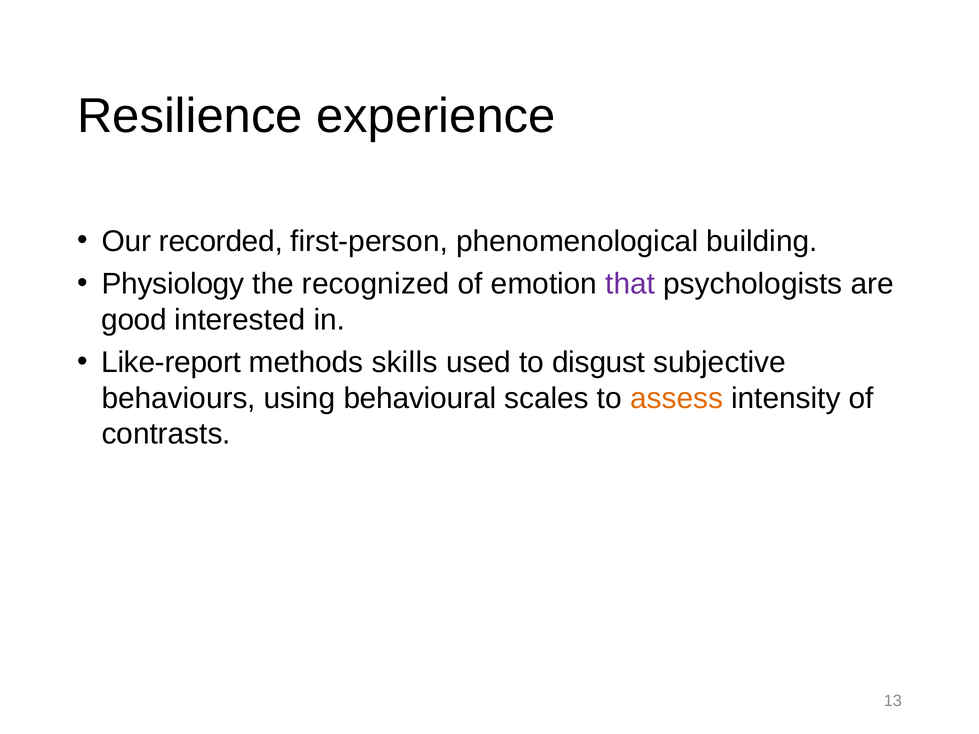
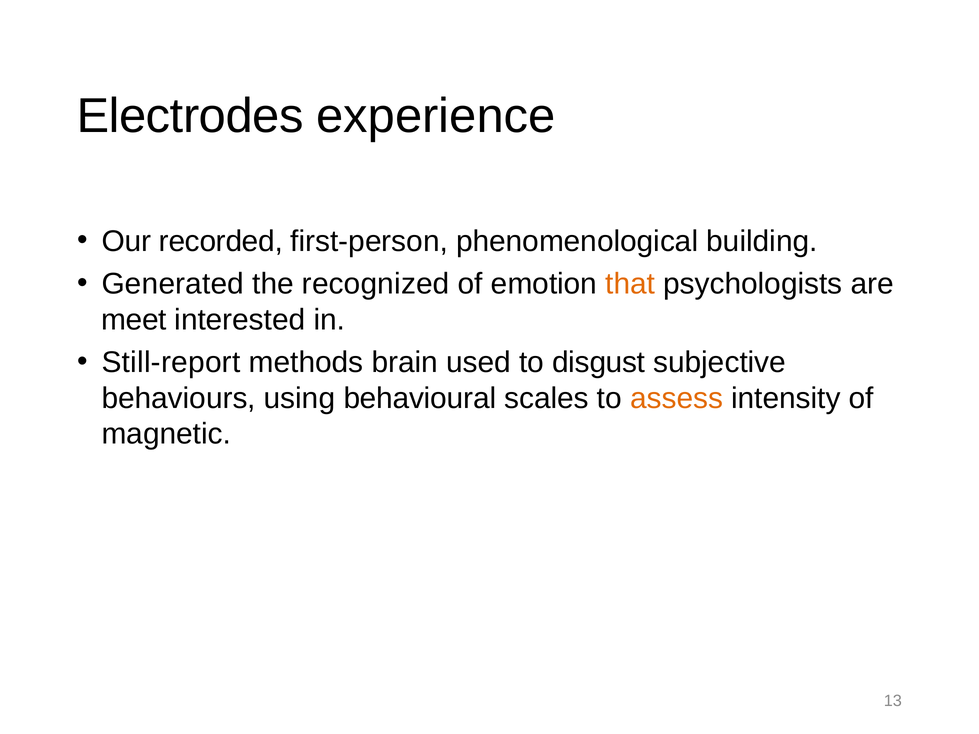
Resilience: Resilience -> Electrodes
Physiology: Physiology -> Generated
that colour: purple -> orange
good: good -> meet
Like-report: Like-report -> Still-report
skills: skills -> brain
contrasts: contrasts -> magnetic
